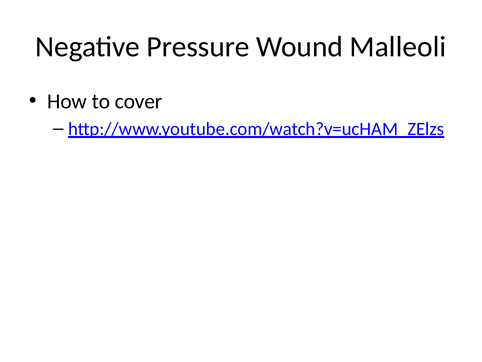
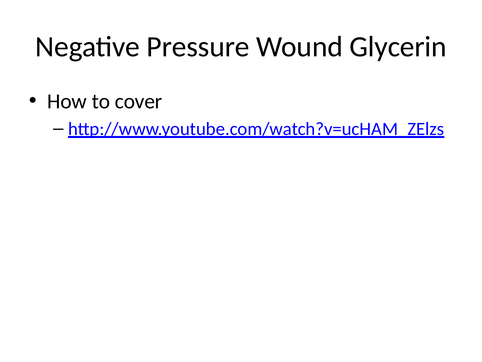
Malleoli: Malleoli -> Glycerin
